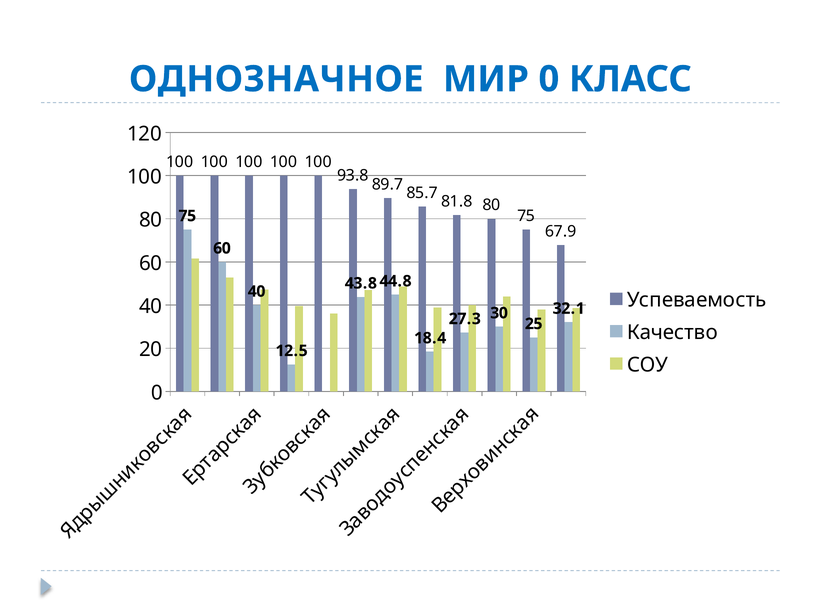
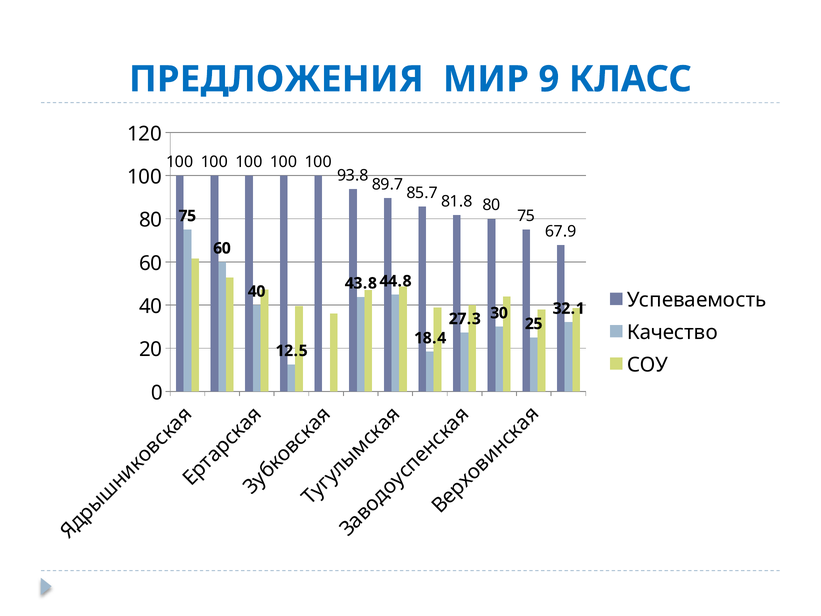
ОДНОЗНАЧНОЕ: ОДНОЗНАЧНОЕ -> ПРЕДЛОЖЕНИЯ
МИР 0: 0 -> 9
